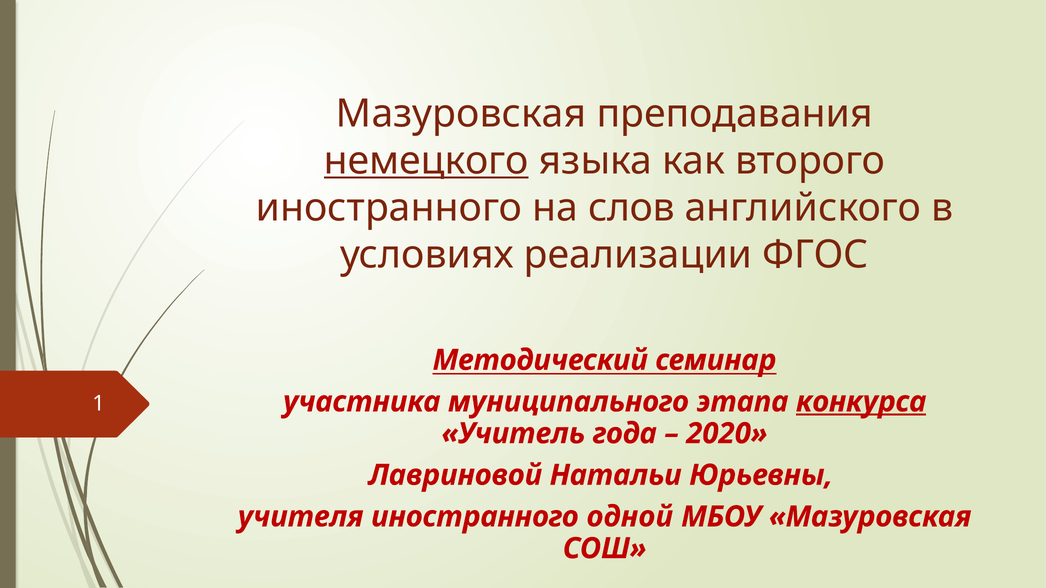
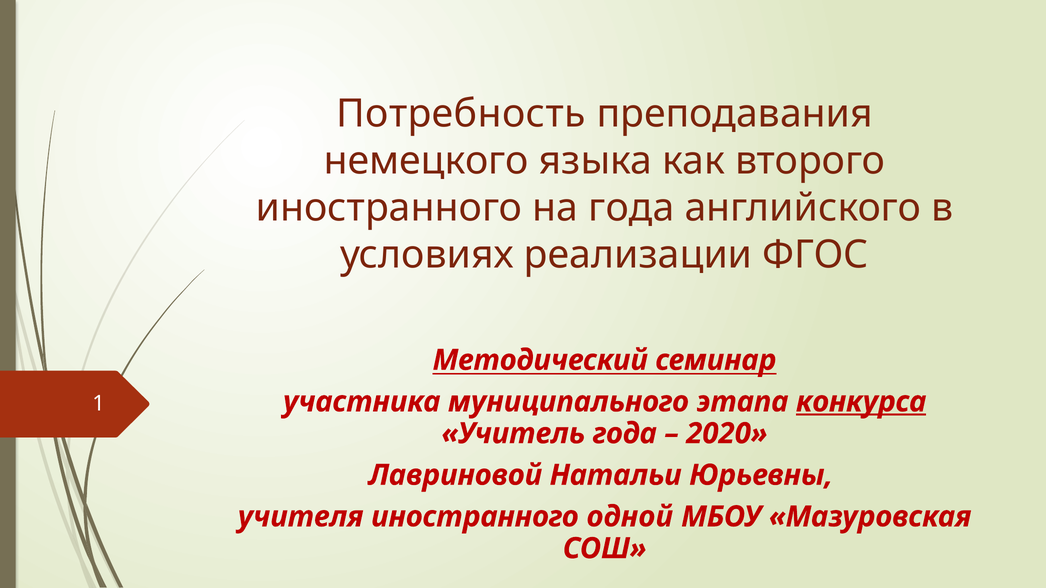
Мазуровская at (461, 114): Мазуровская -> Потребность
немецкого underline: present -> none
на слов: слов -> года
